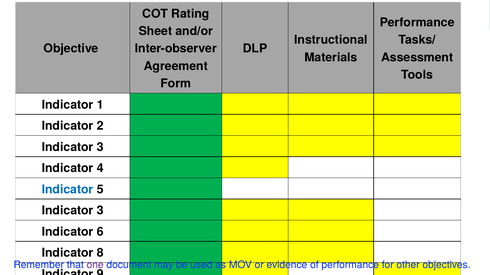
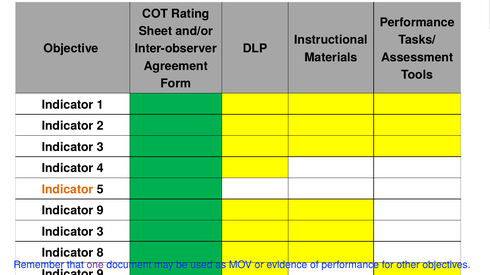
Indicator at (68, 190) colour: blue -> orange
3 at (100, 211): 3 -> 9
6 at (100, 232): 6 -> 3
